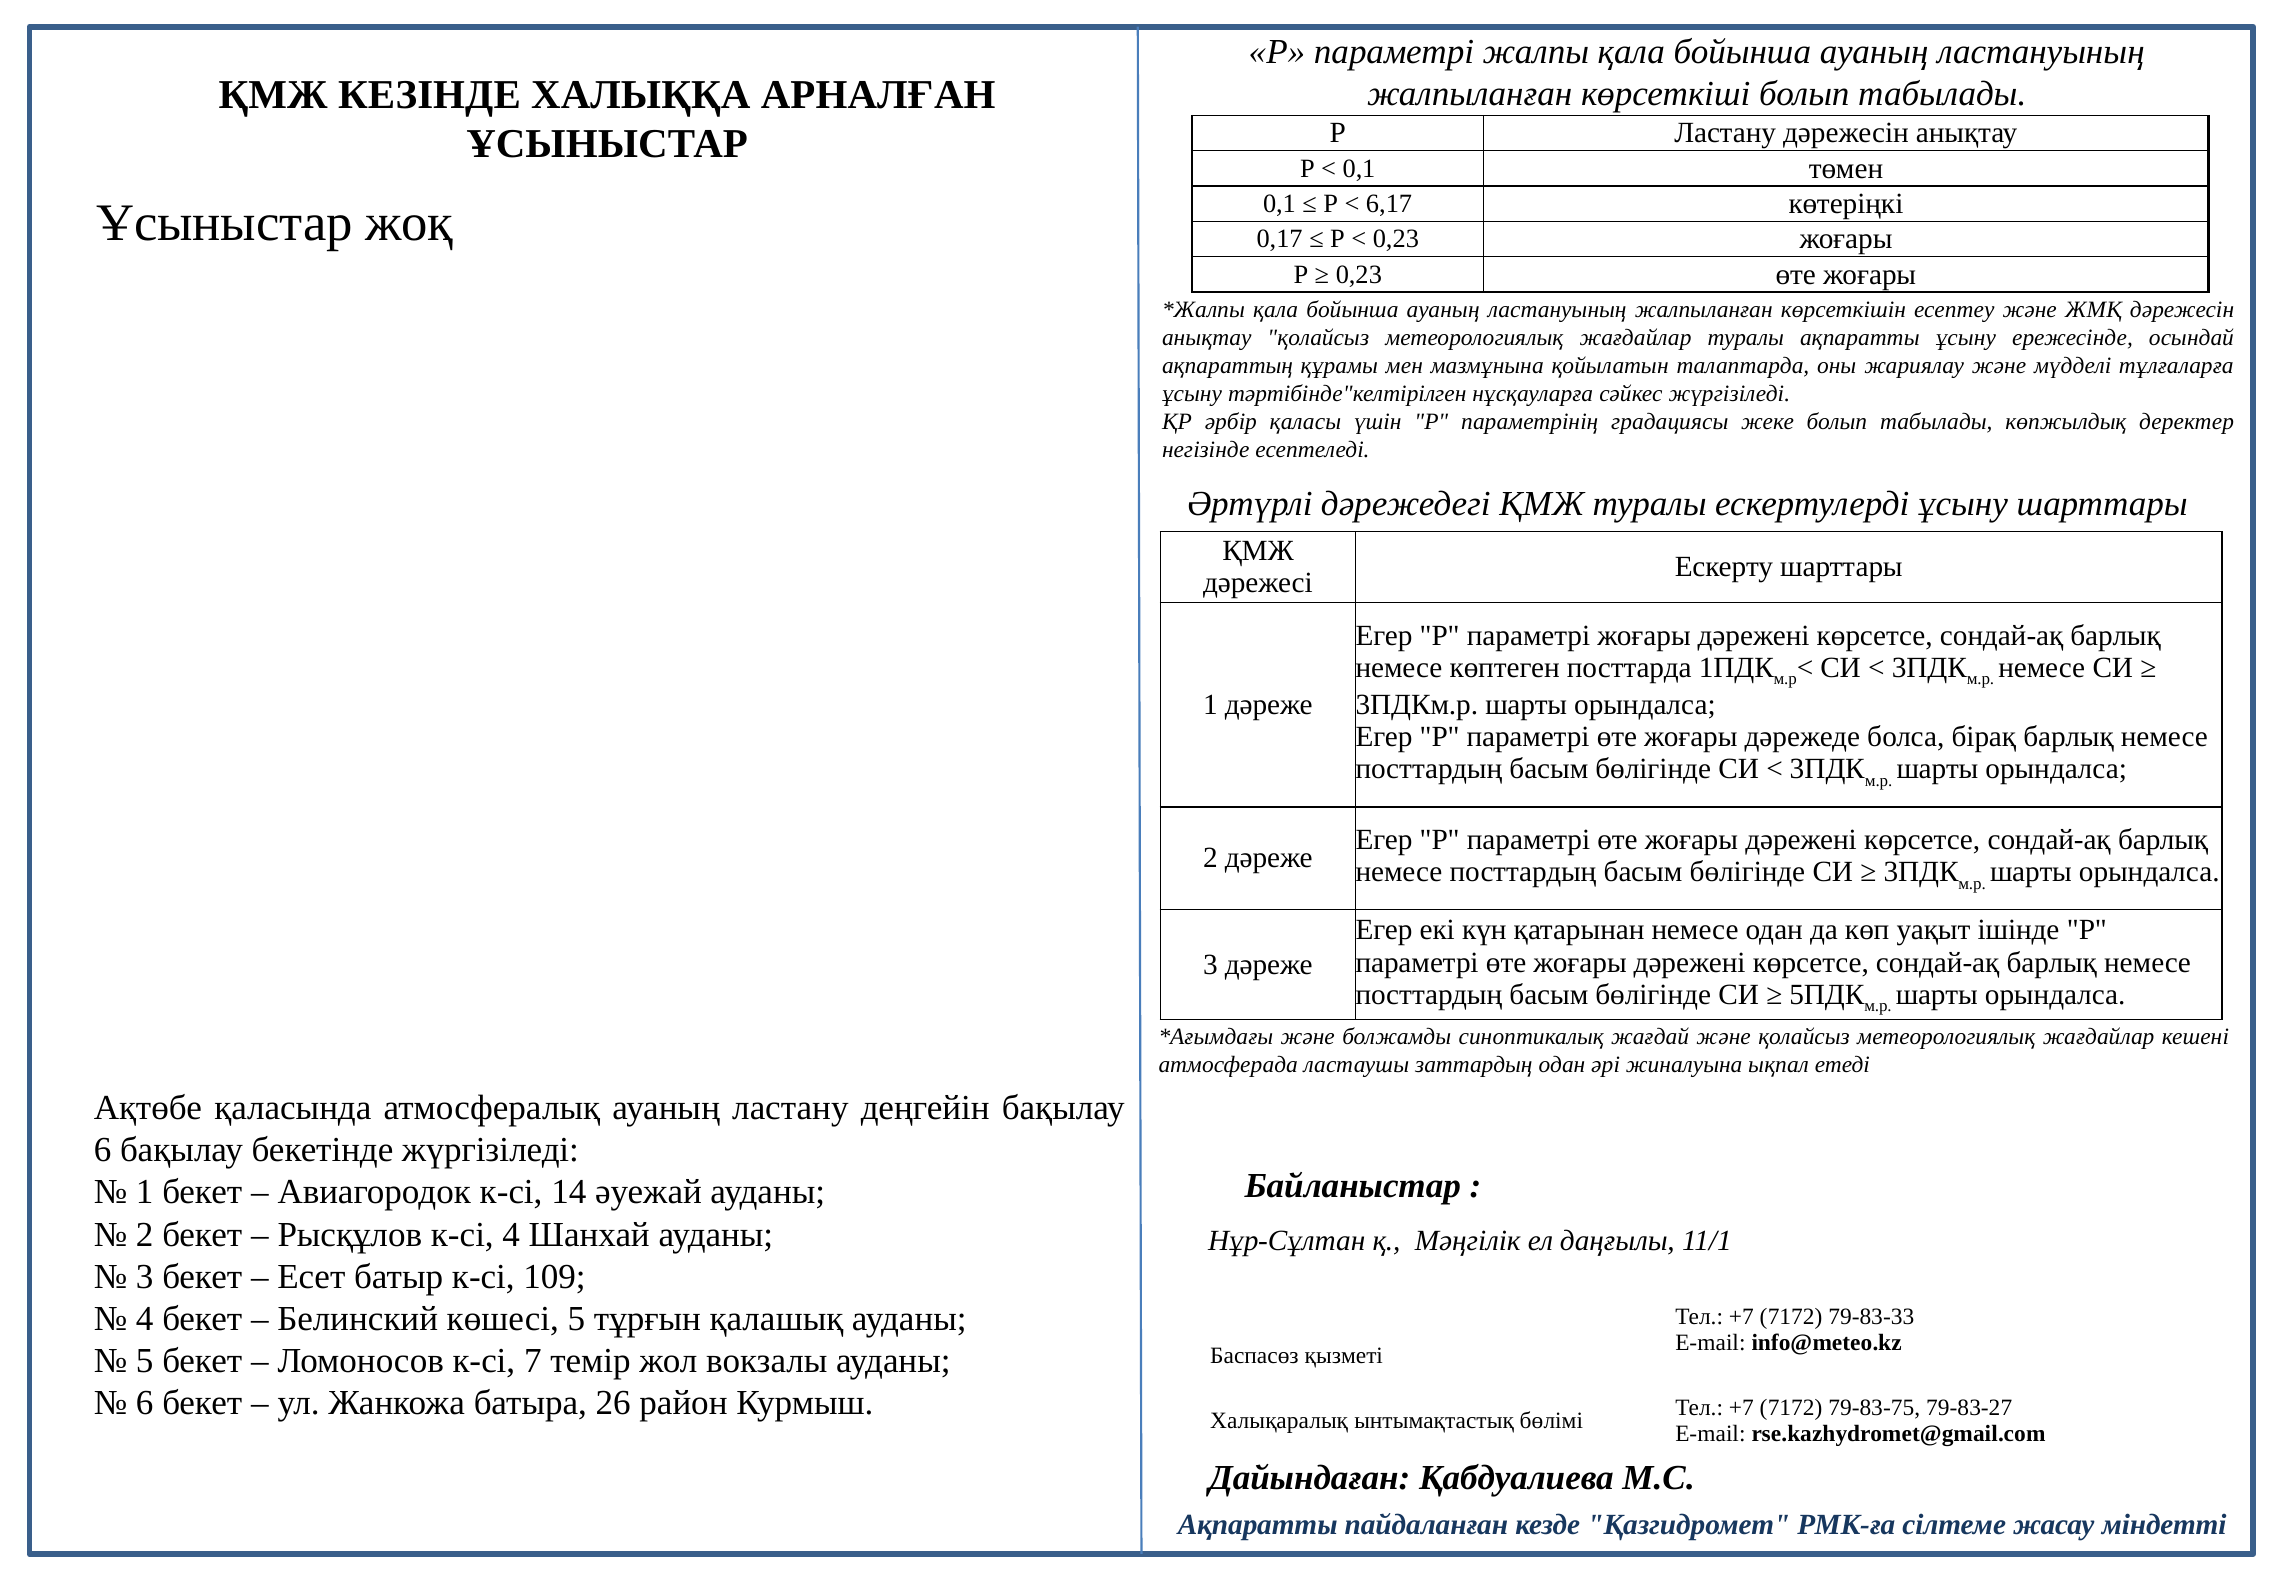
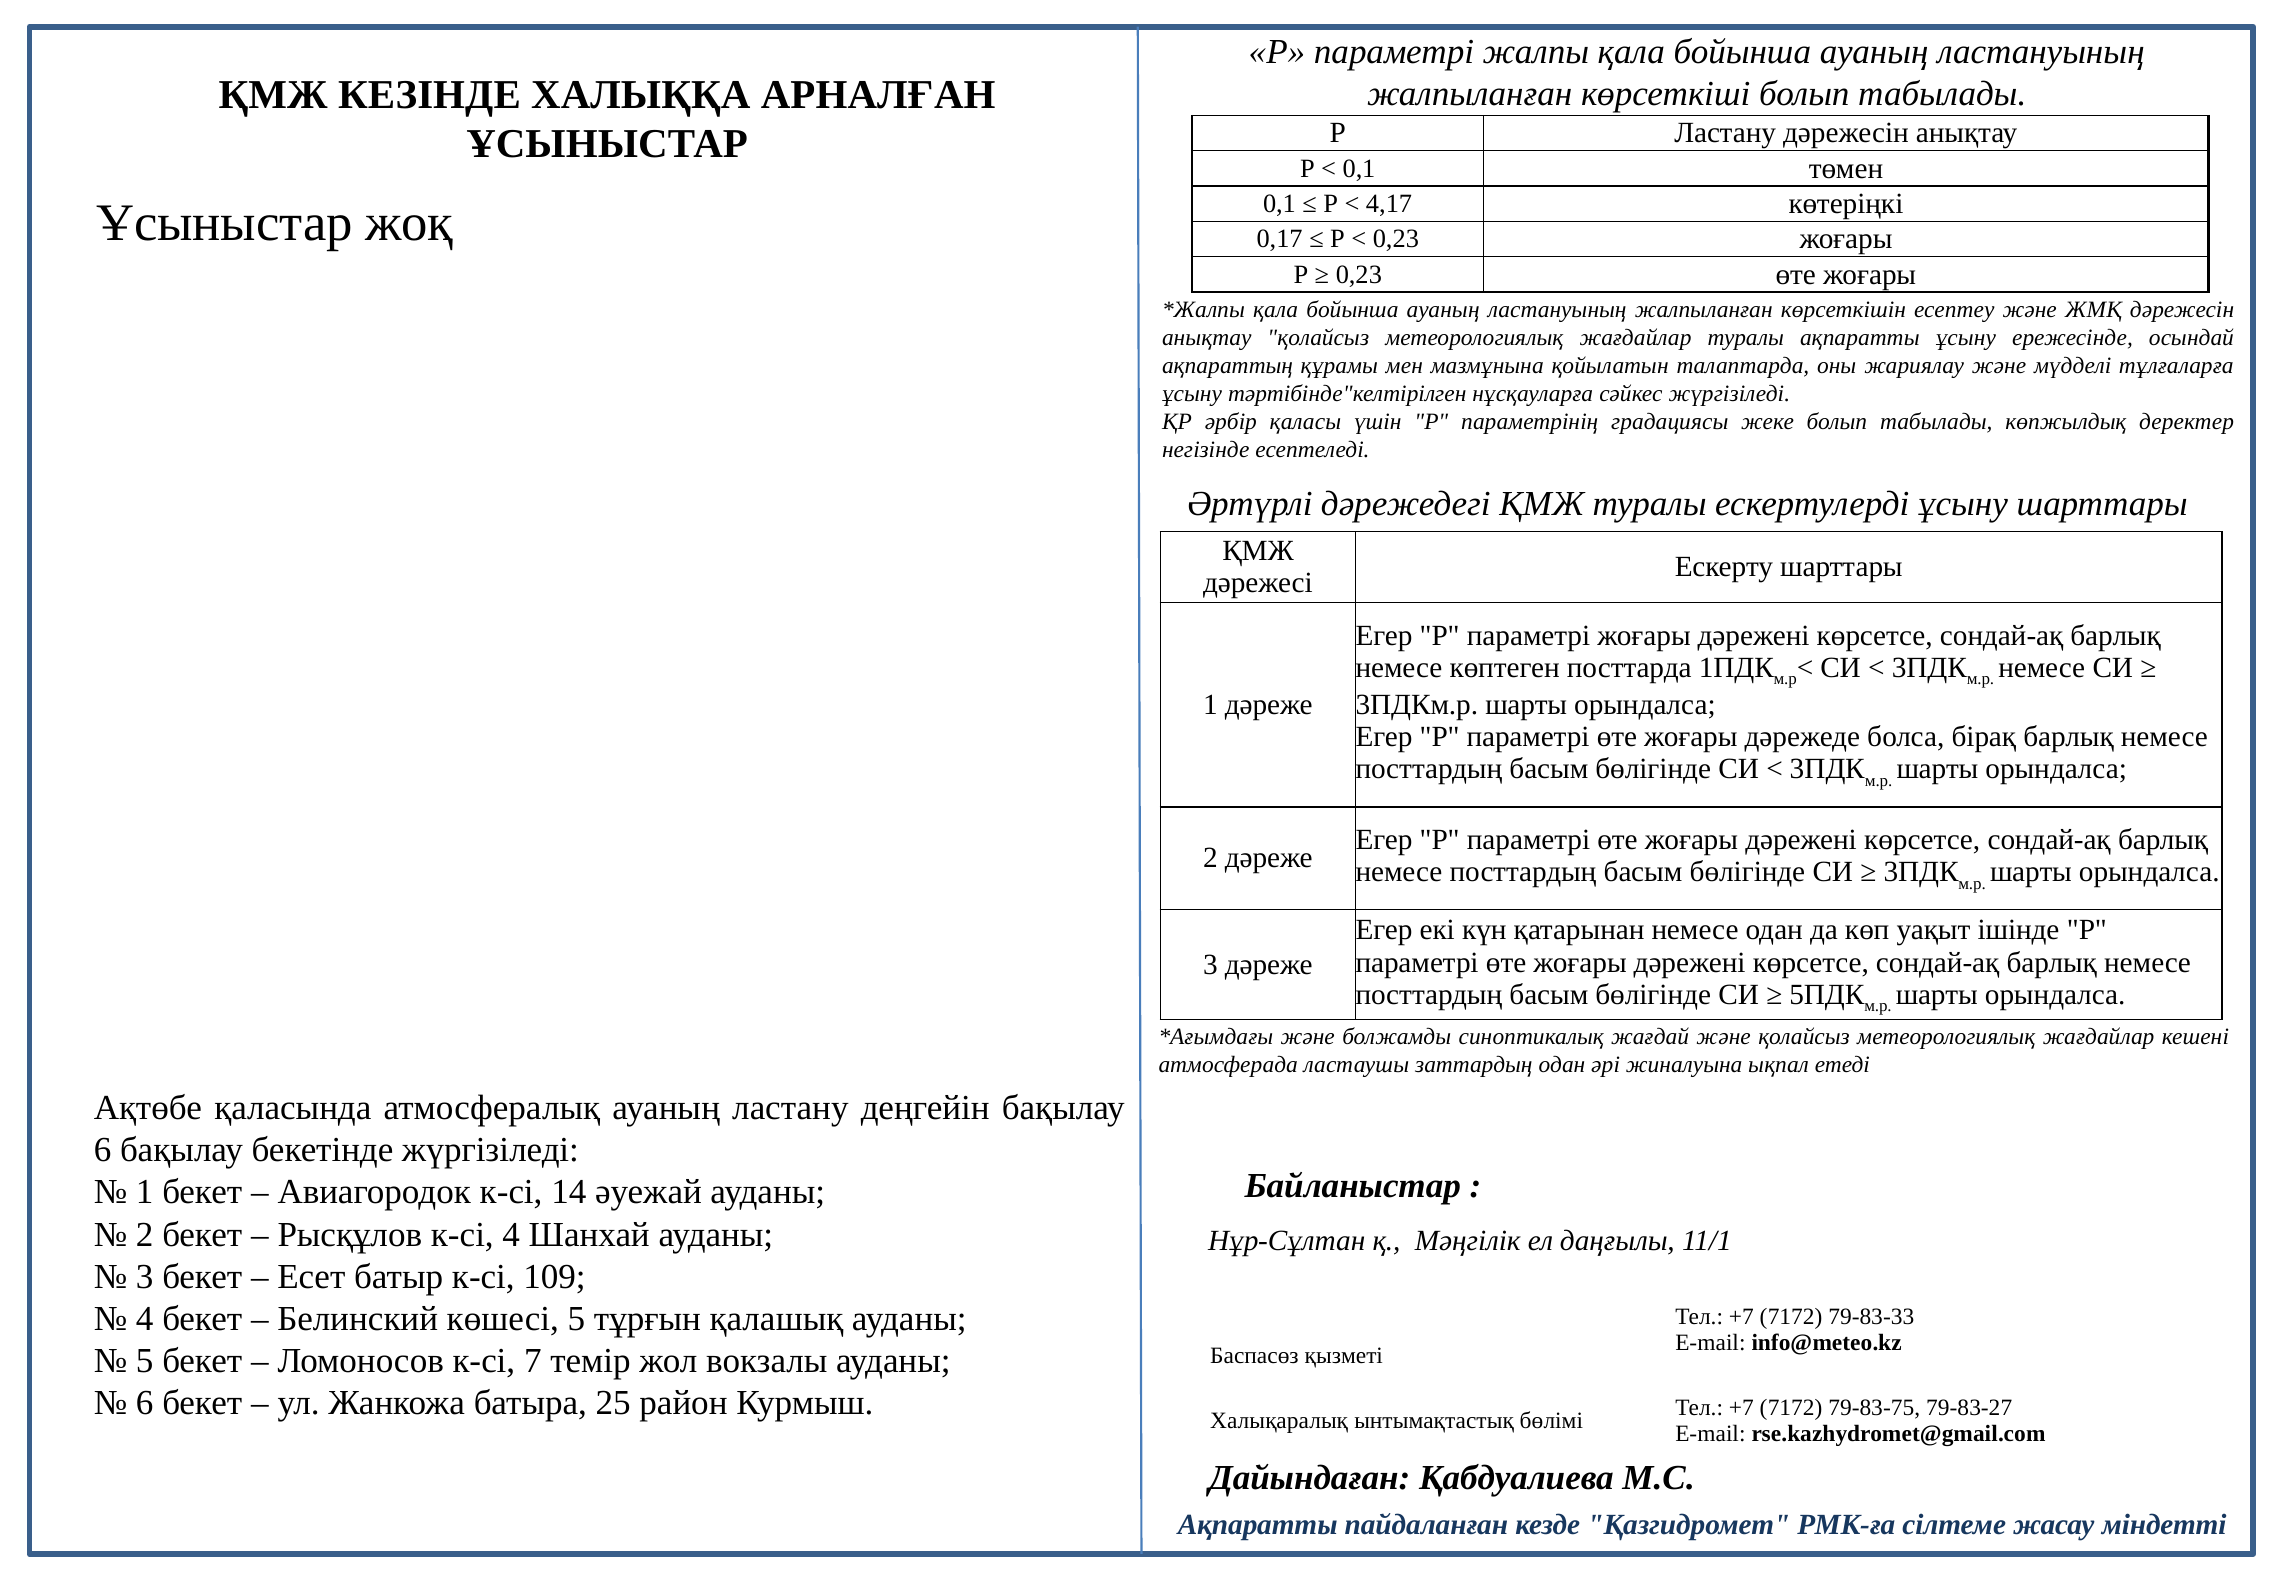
6,17: 6,17 -> 4,17
26: 26 -> 25
